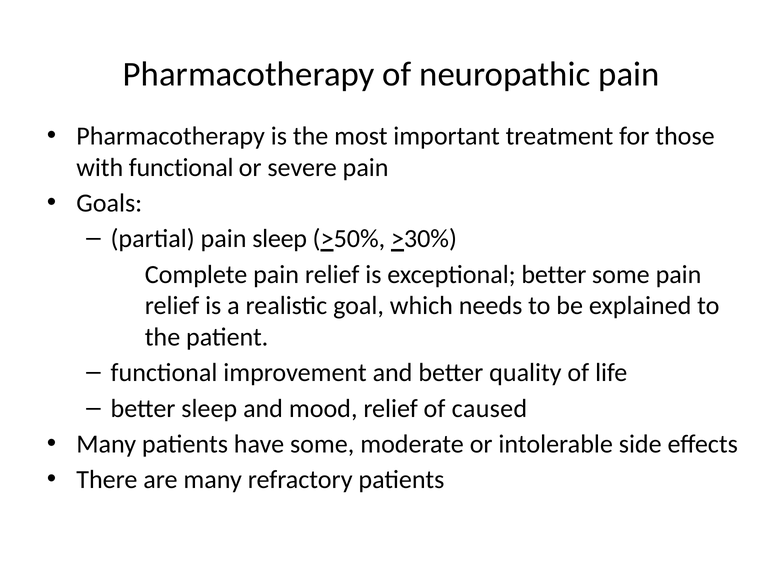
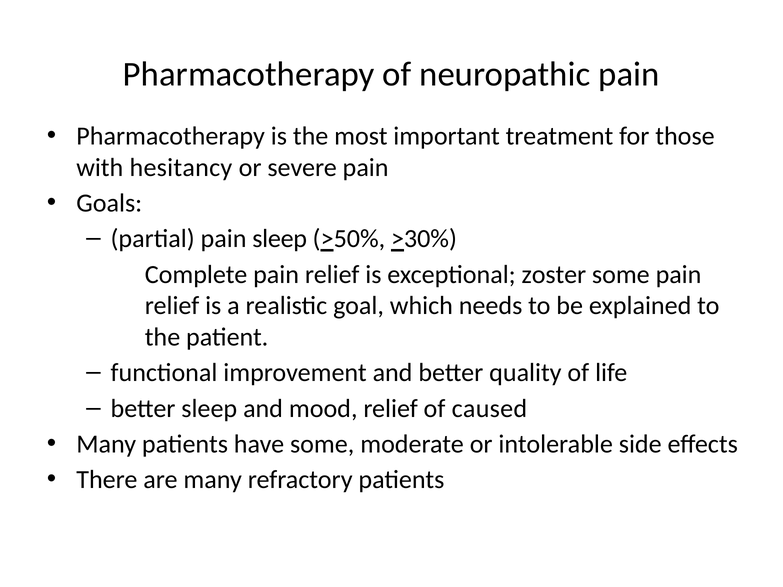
with functional: functional -> hesitancy
exceptional better: better -> zoster
